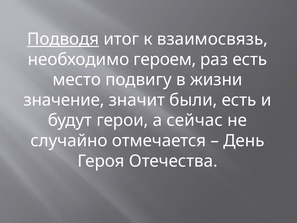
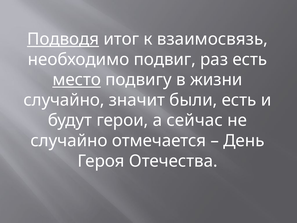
героем: героем -> подвиг
место underline: none -> present
значение at (64, 100): значение -> случайно
